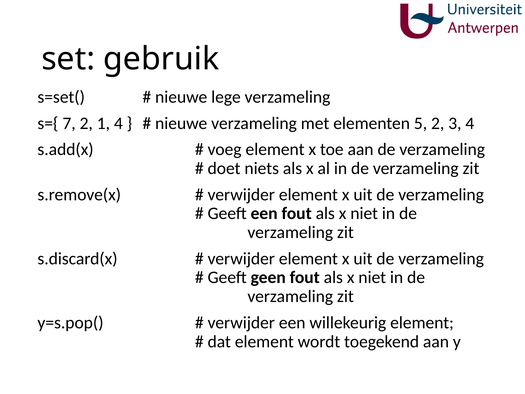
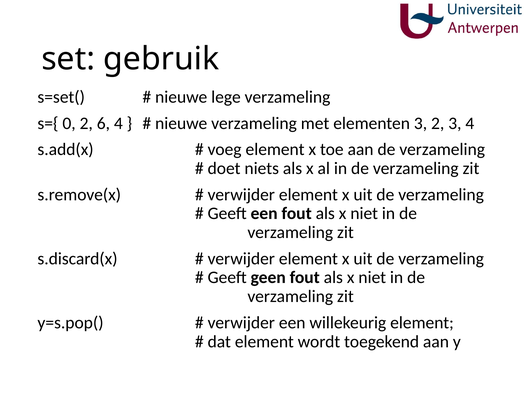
7: 7 -> 0
1: 1 -> 6
elementen 5: 5 -> 3
